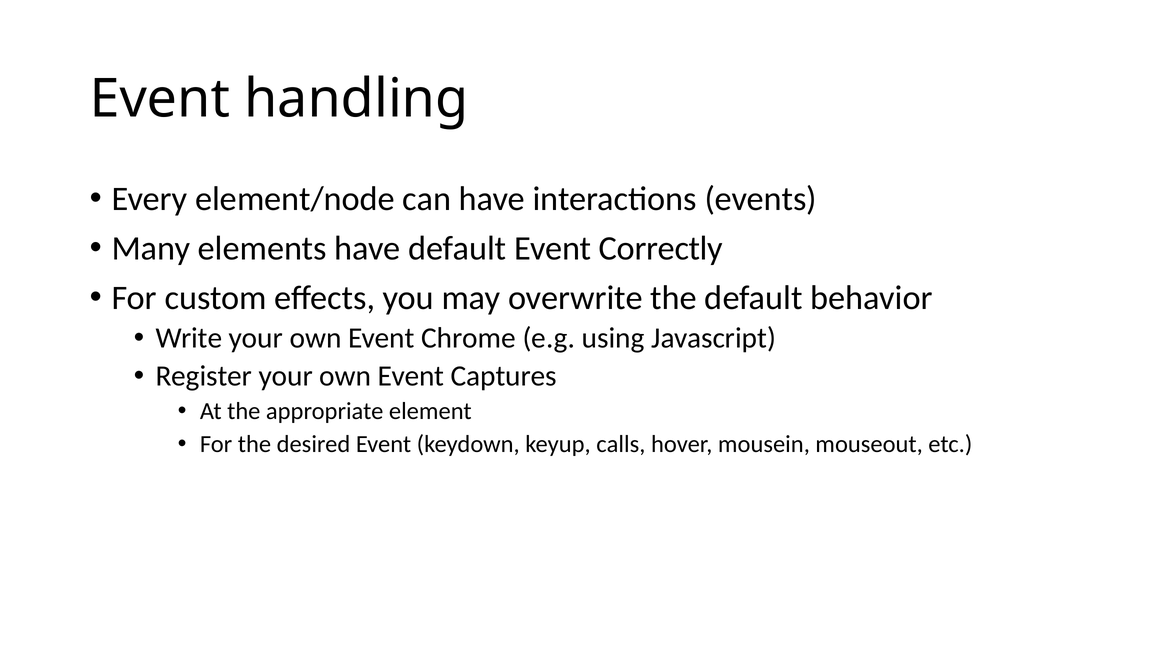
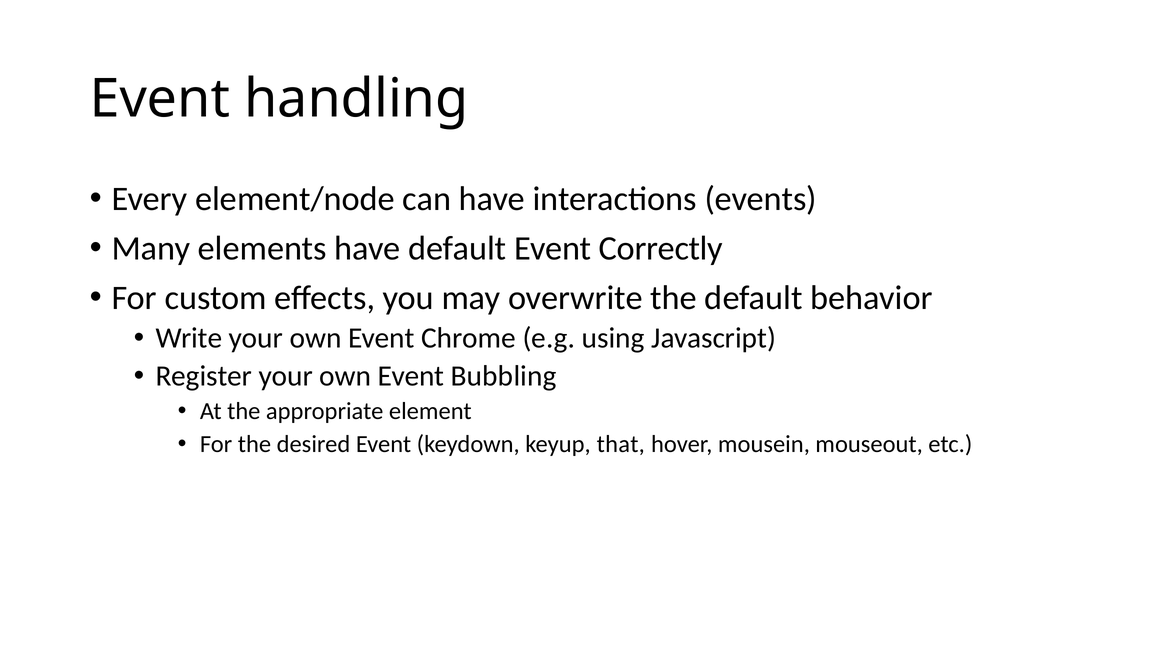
Captures: Captures -> Bubbling
calls: calls -> that
